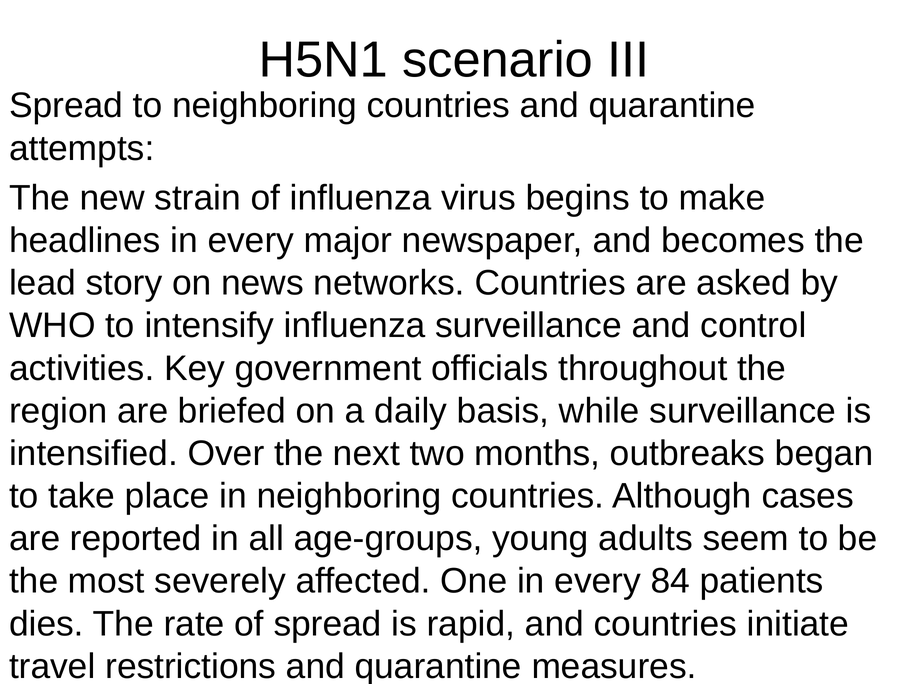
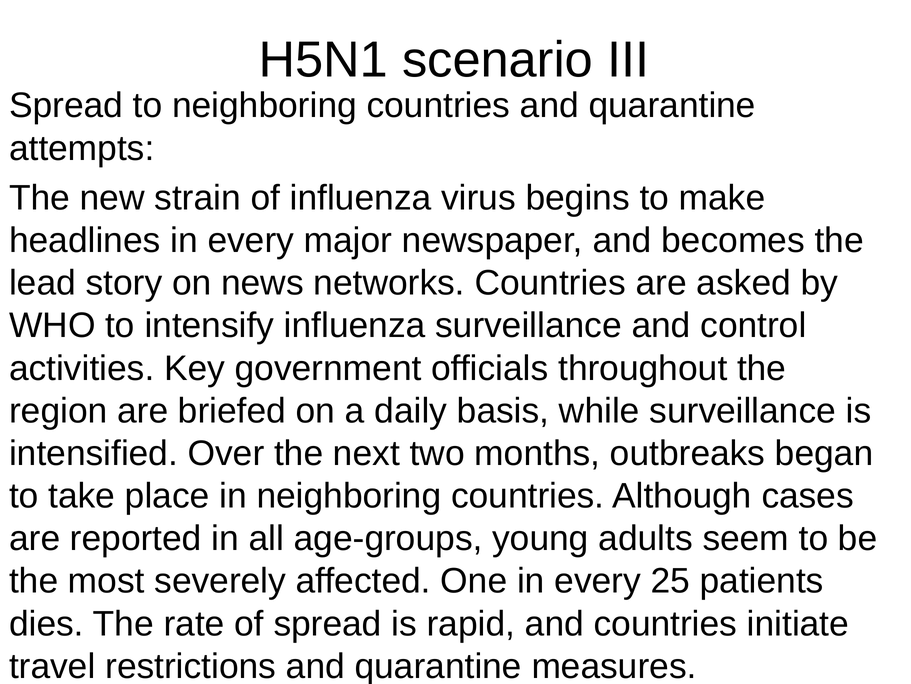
84: 84 -> 25
